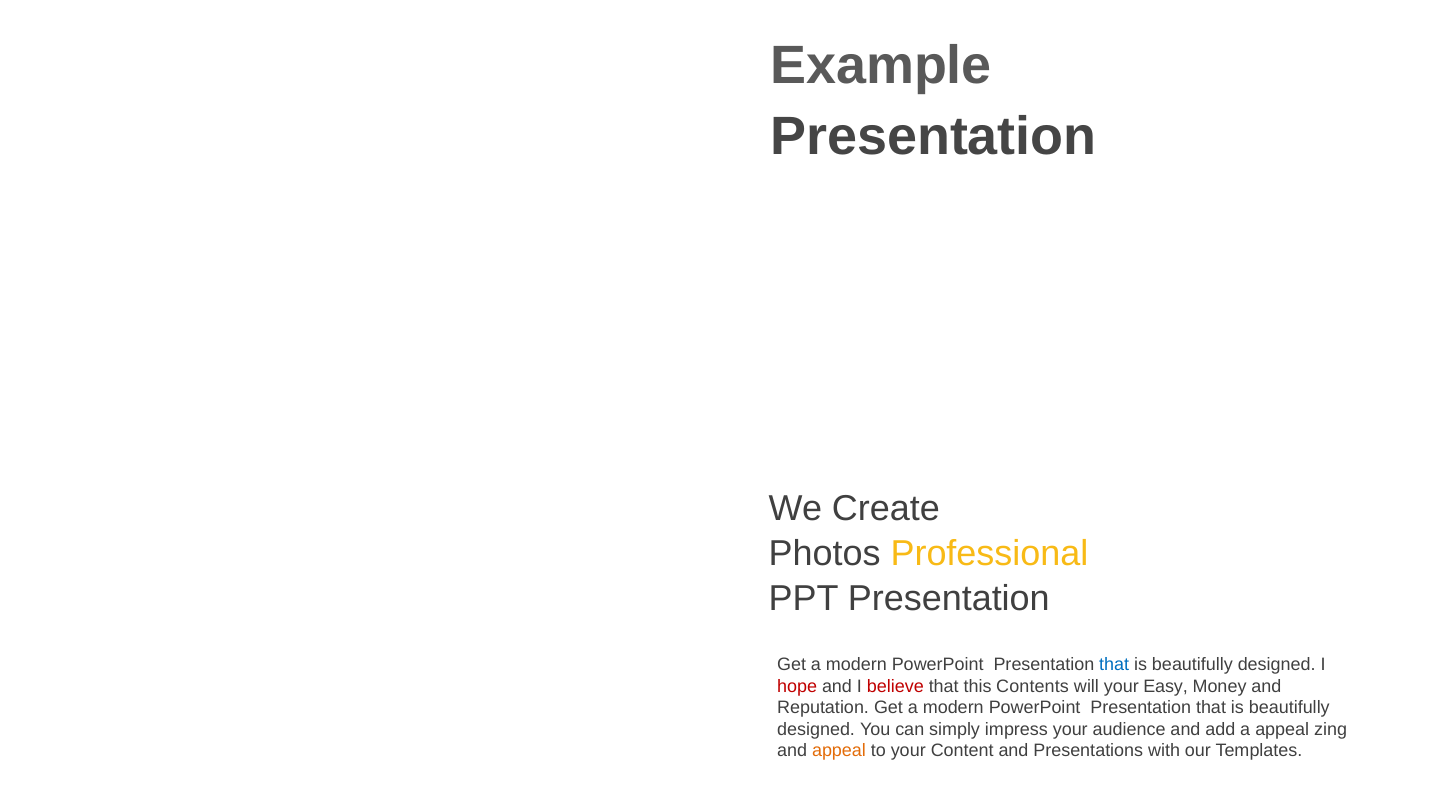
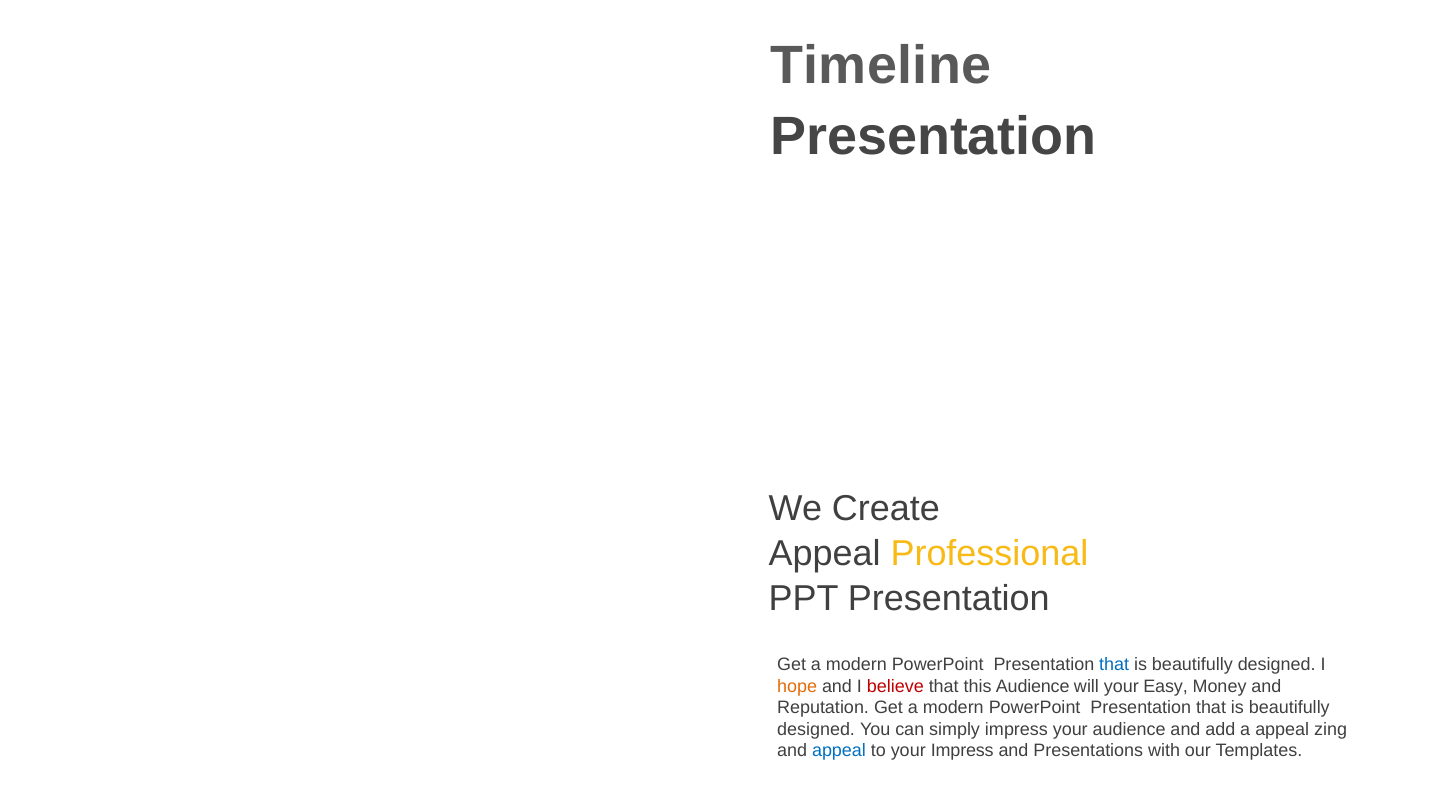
Example: Example -> Timeline
Photos at (825, 554): Photos -> Appeal
hope colour: red -> orange
this Contents: Contents -> Audience
appeal at (839, 751) colour: orange -> blue
your Content: Content -> Impress
